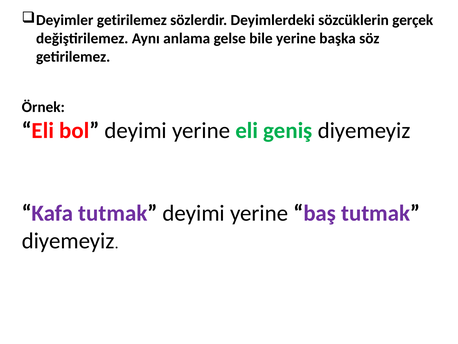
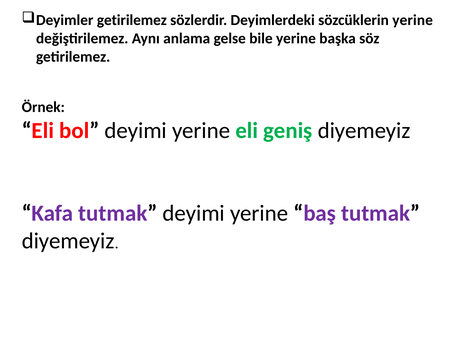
sözcüklerin gerçek: gerçek -> yerine
